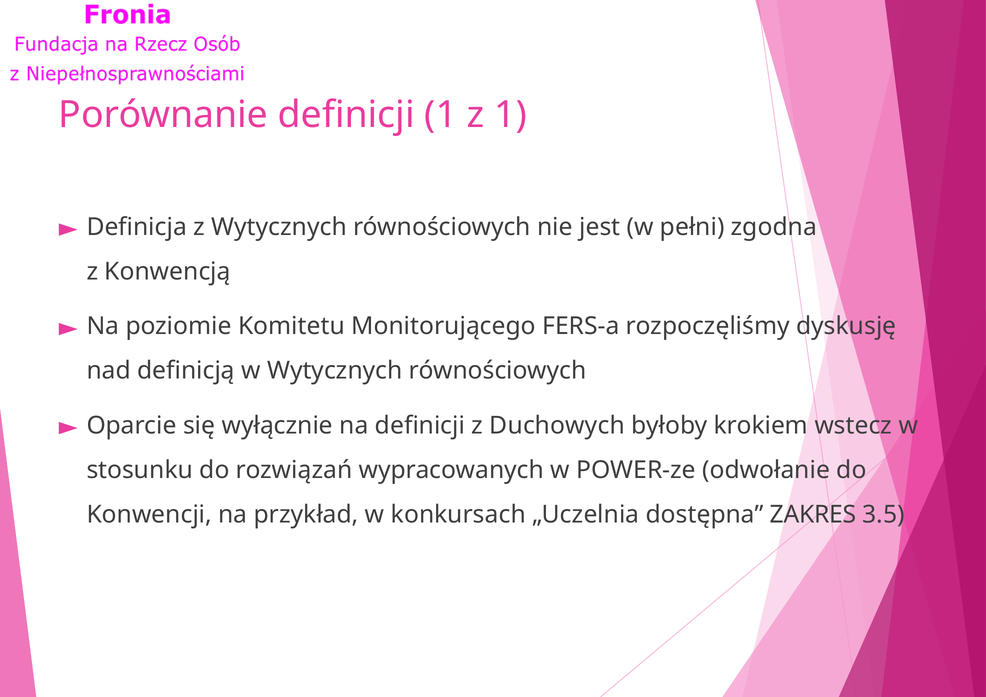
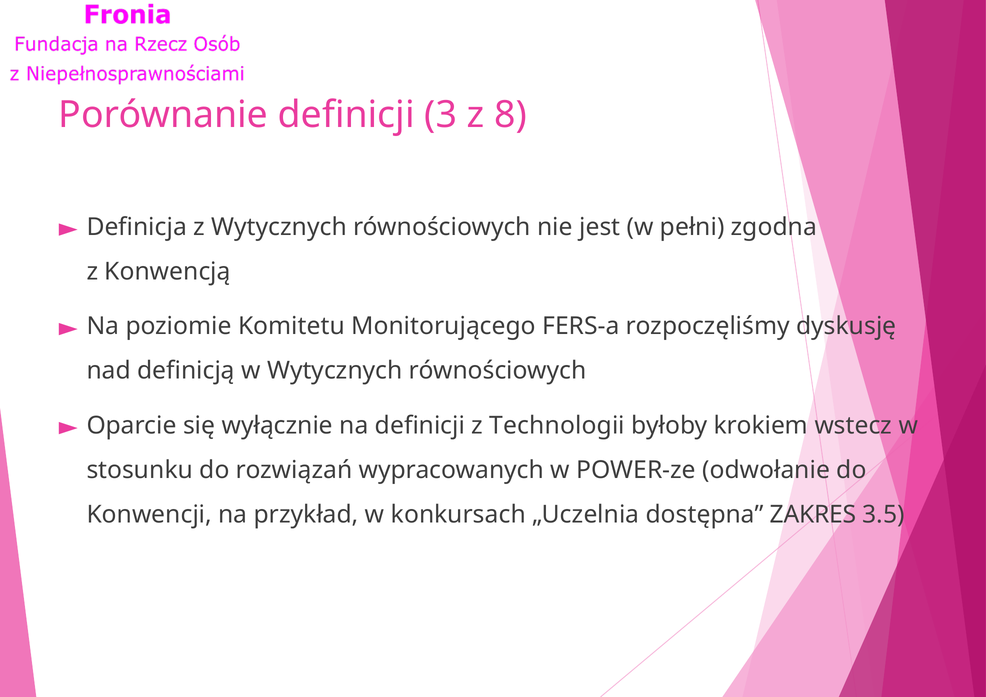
definicji 1: 1 -> 3
z 1: 1 -> 8
Duchowych: Duchowych -> Technologii
